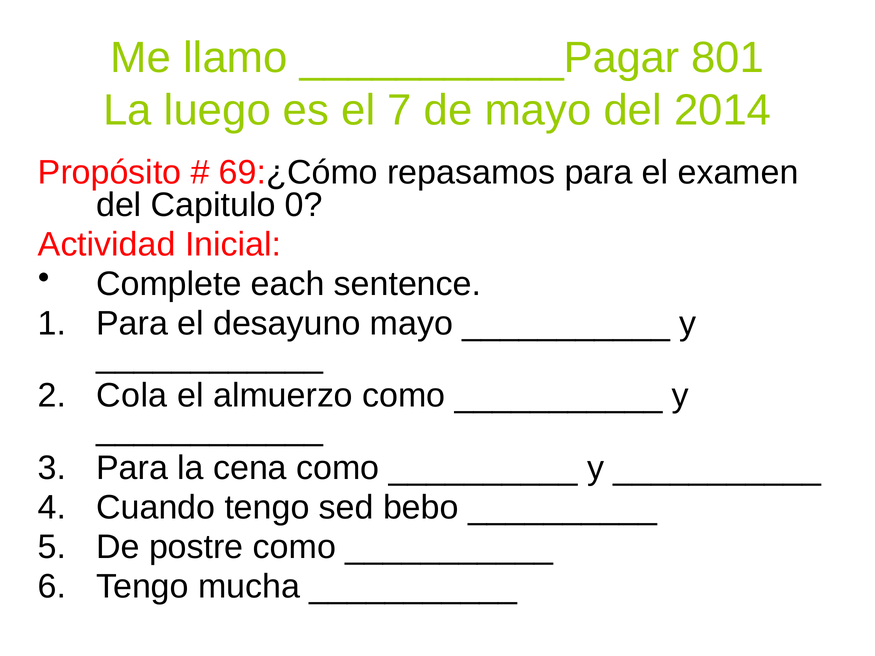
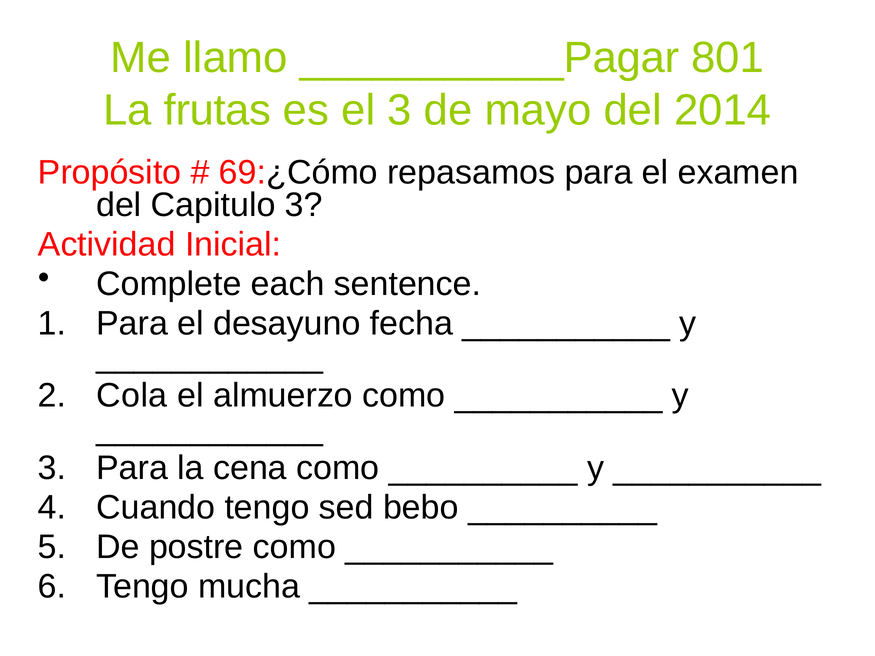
luego: luego -> frutas
el 7: 7 -> 3
Capitulo 0: 0 -> 3
desayuno mayo: mayo -> fecha
